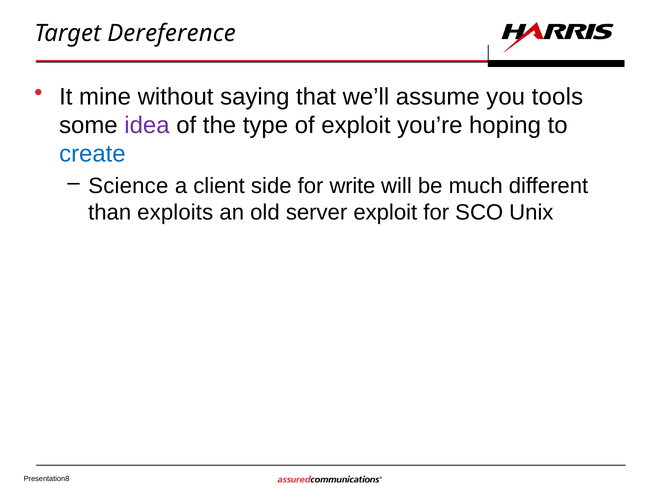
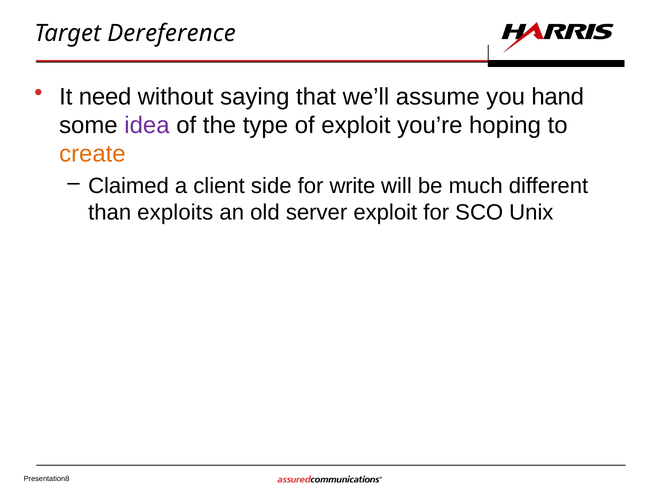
mine: mine -> need
tools: tools -> hand
create colour: blue -> orange
Science: Science -> Claimed
